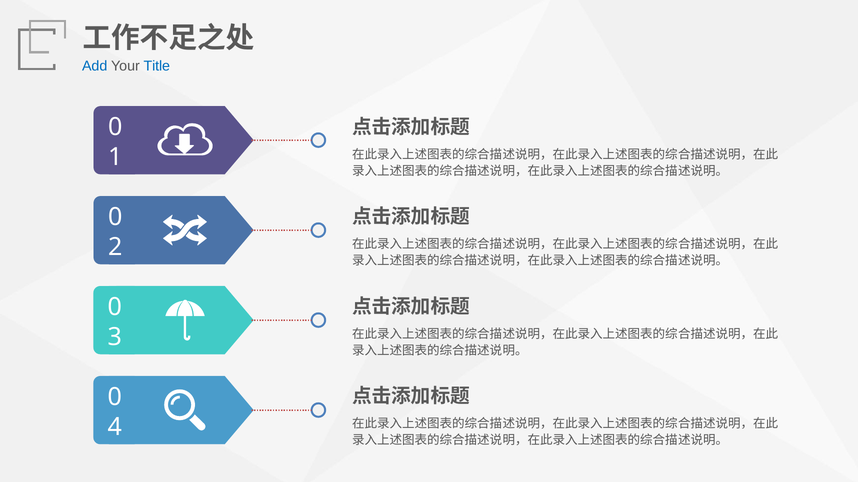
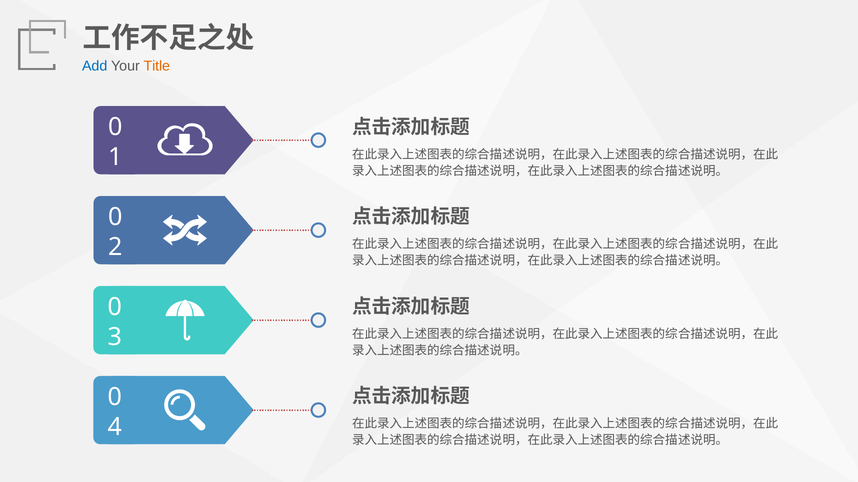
Title colour: blue -> orange
